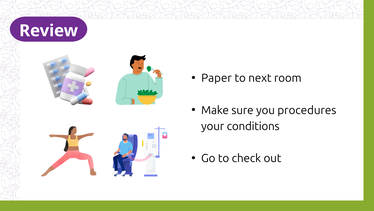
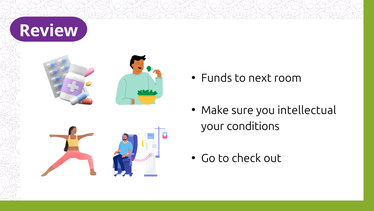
Paper: Paper -> Funds
procedures: procedures -> intellectual
